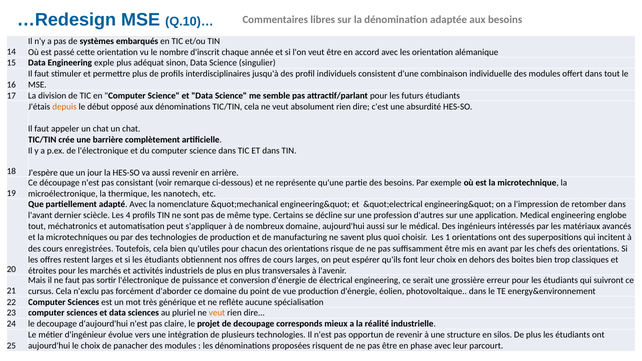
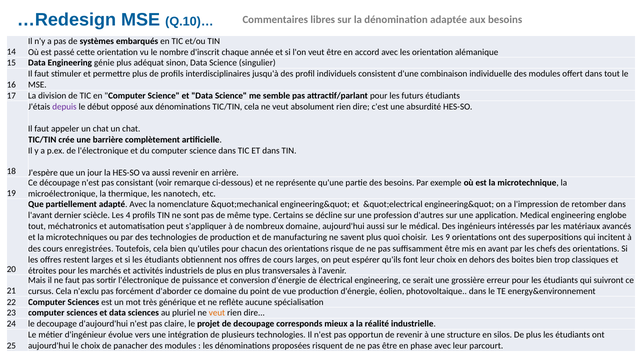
exple: exple -> génie
depuis colour: orange -> purple
1: 1 -> 9
